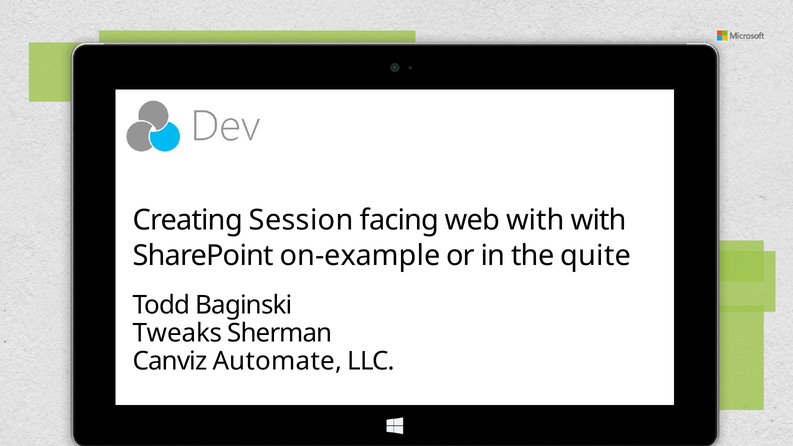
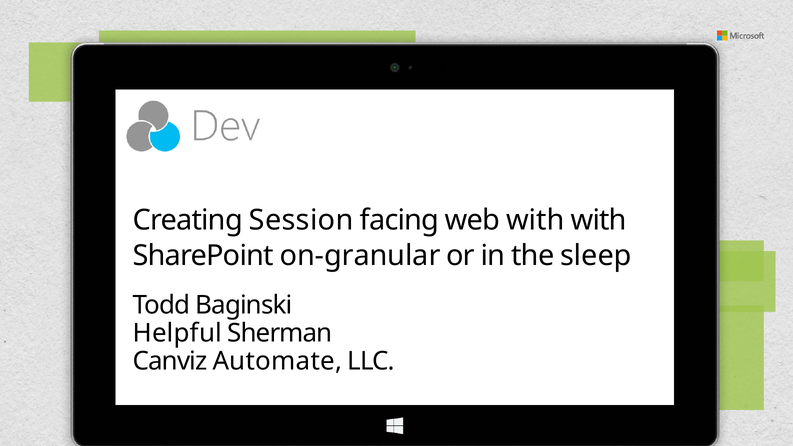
on-example: on-example -> on-granular
quite: quite -> sleep
Tweaks: Tweaks -> Helpful
